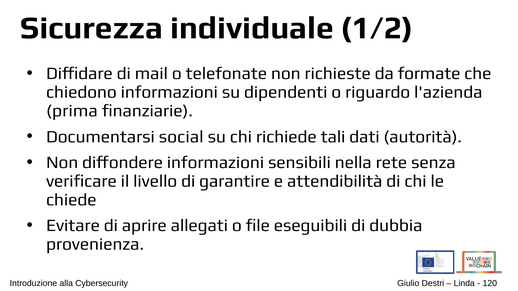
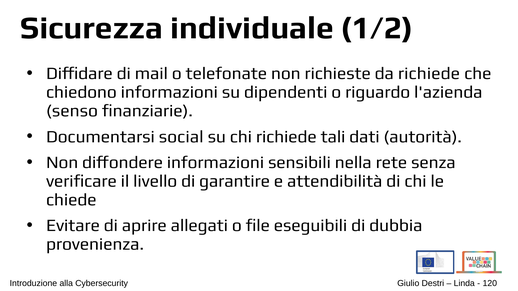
da formate: formate -> richiede
prima: prima -> senso
